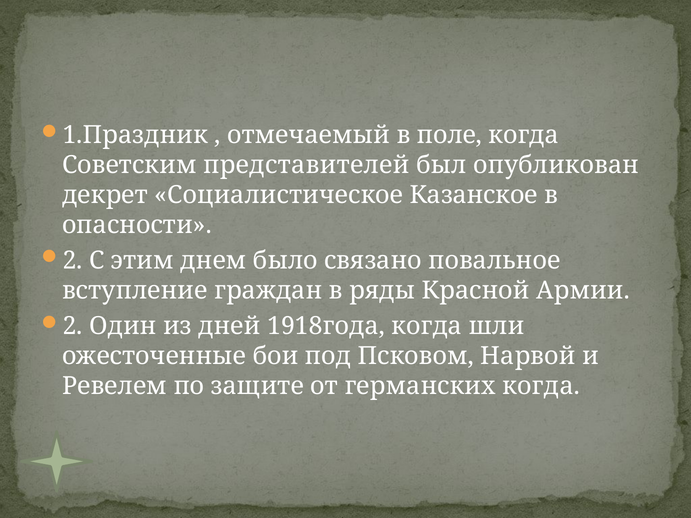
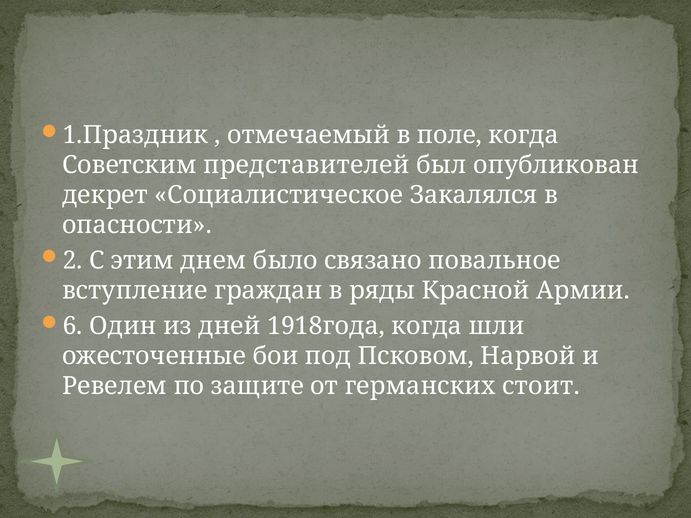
Казанское: Казанское -> Закалялся
2 at (73, 326): 2 -> 6
германских когда: когда -> стоит
